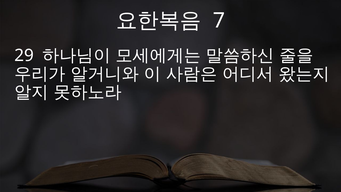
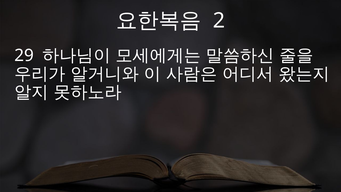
7: 7 -> 2
